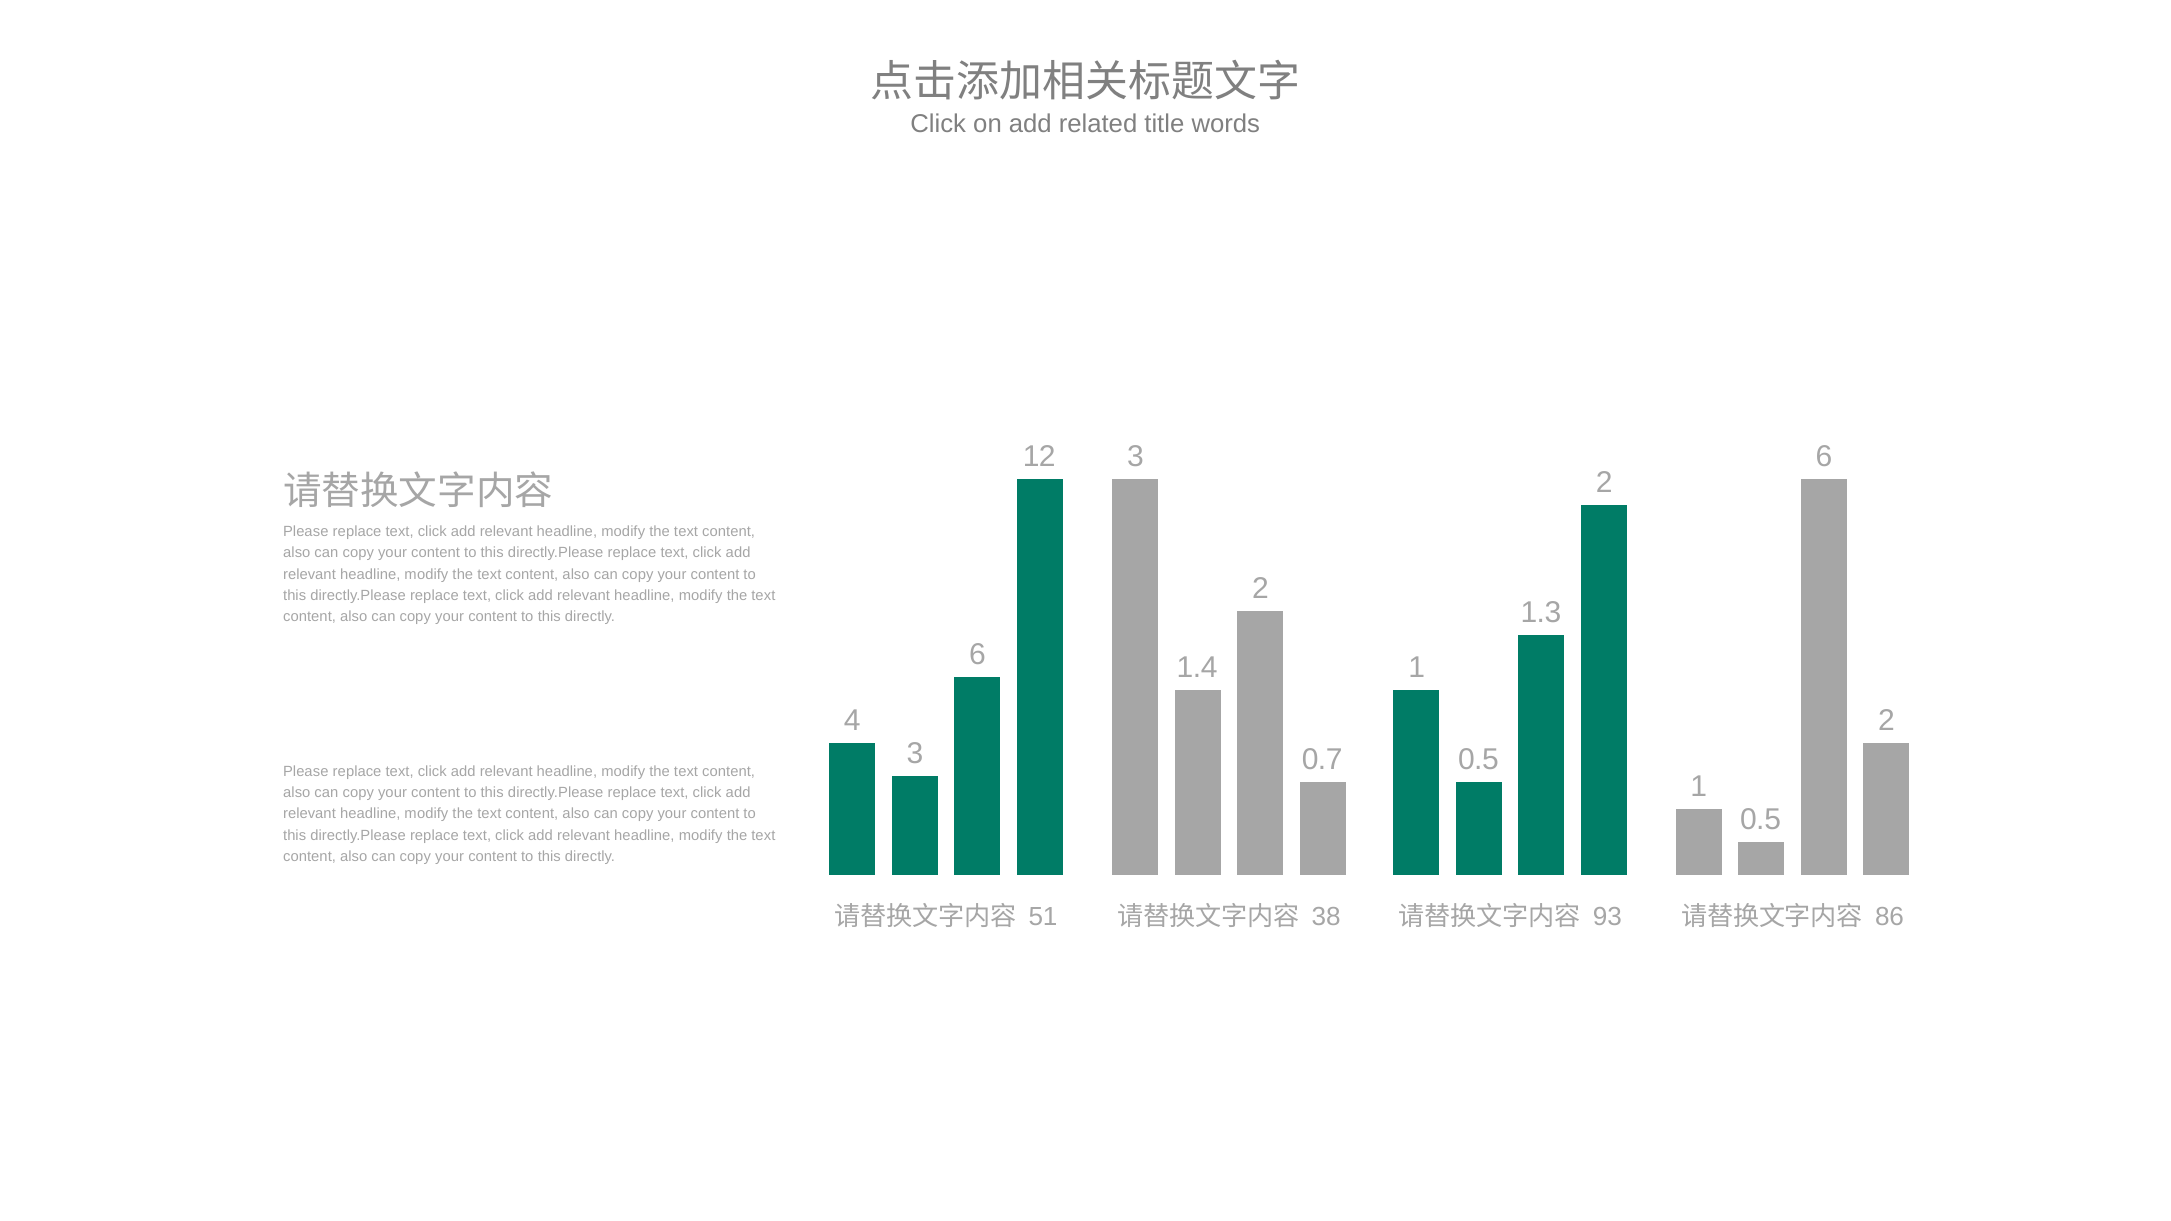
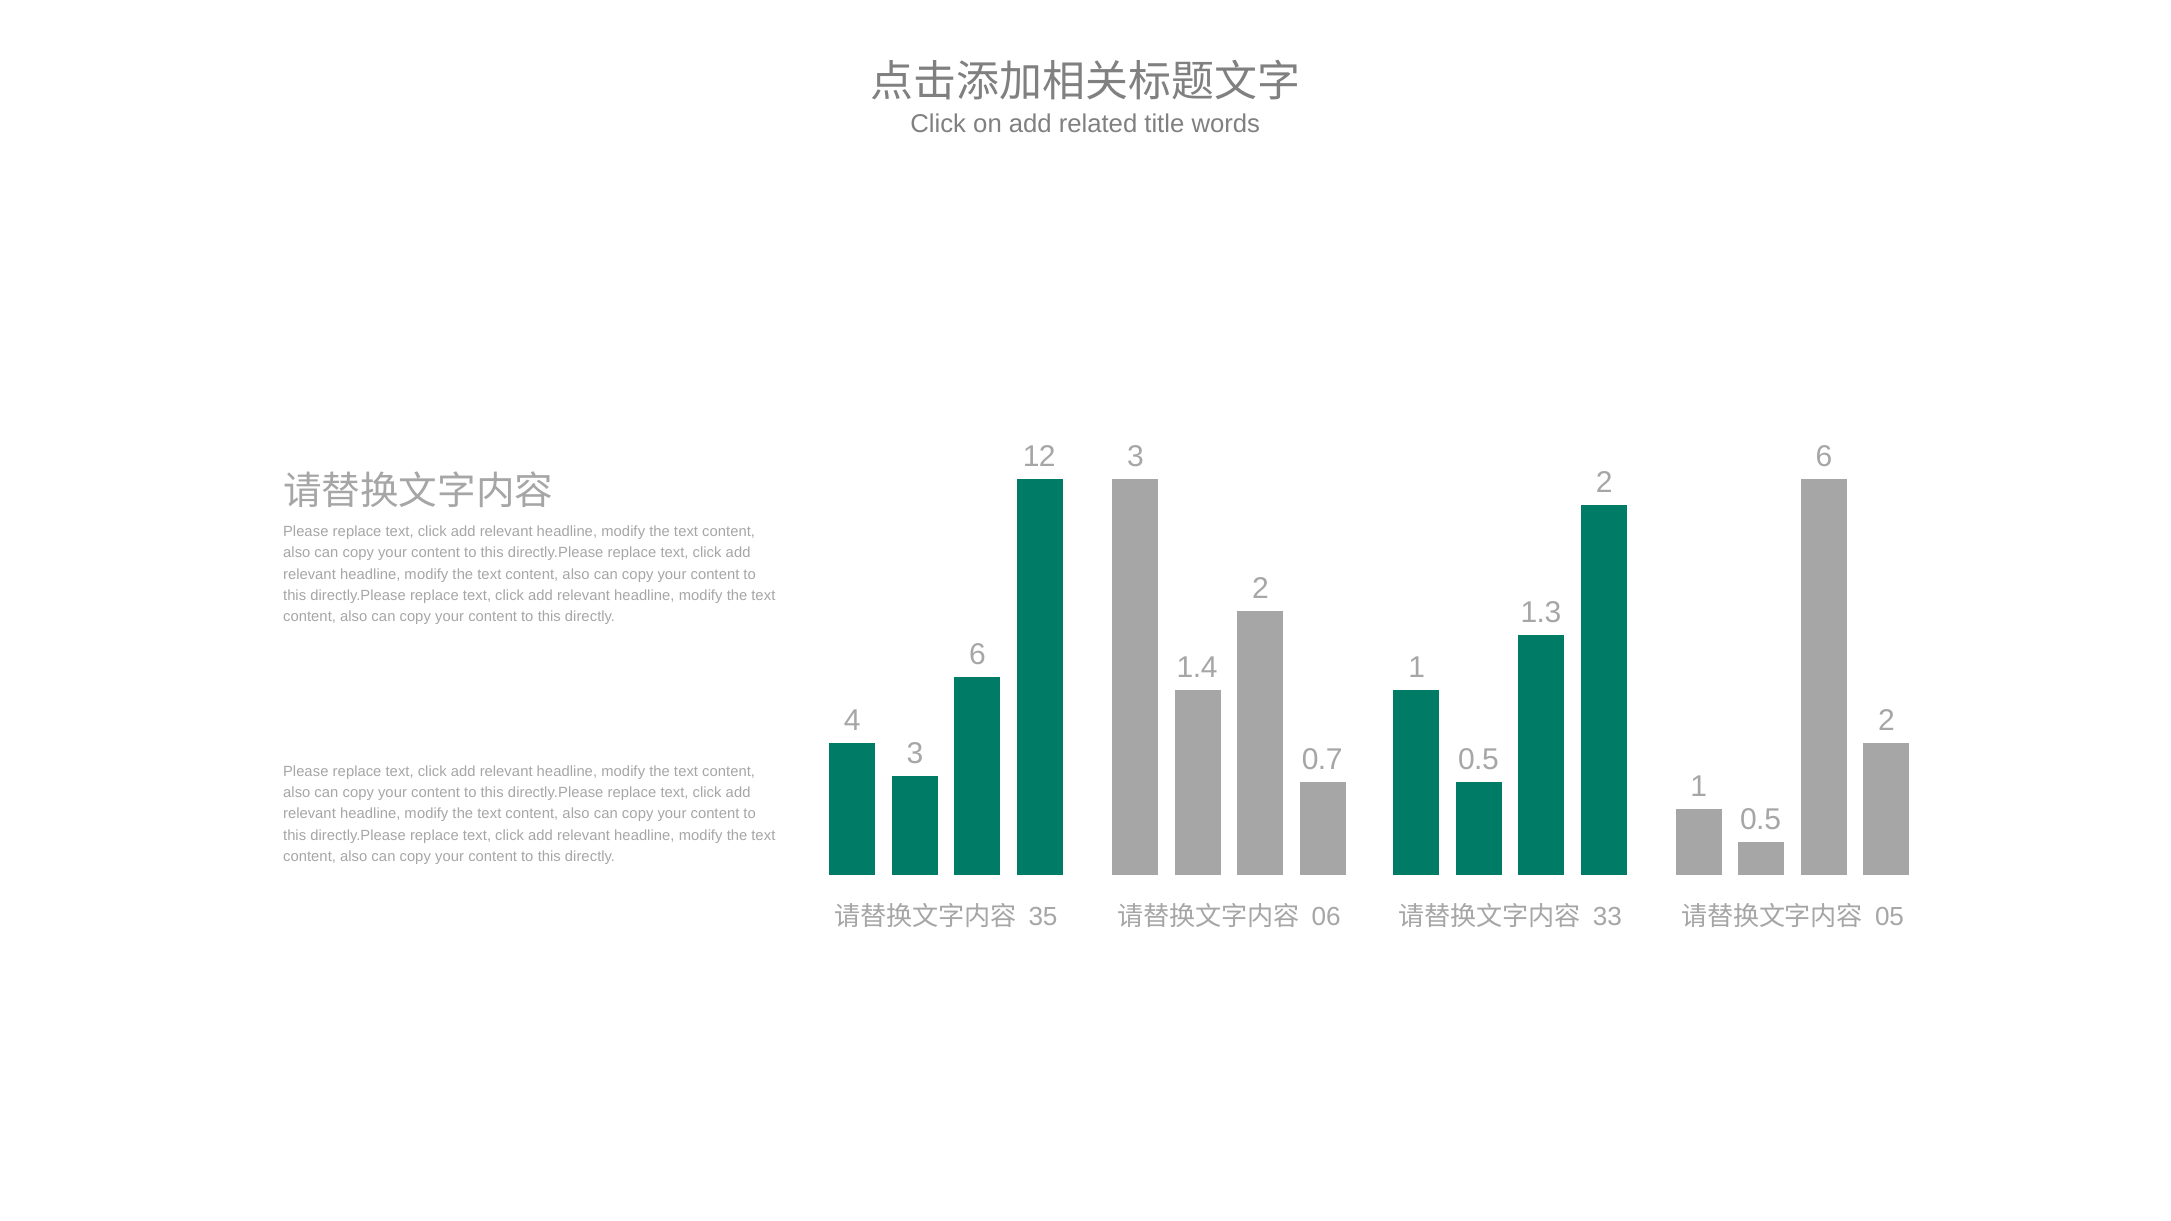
51: 51 -> 35
38: 38 -> 06
93: 93 -> 33
86: 86 -> 05
